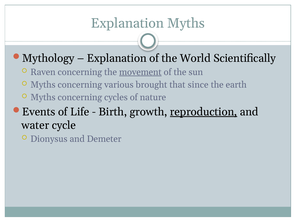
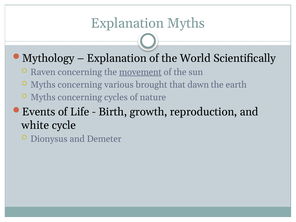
since: since -> dawn
reproduction underline: present -> none
water: water -> white
